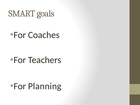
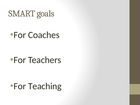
Planning: Planning -> Teaching
